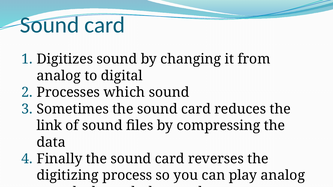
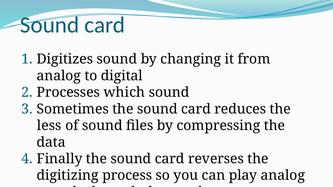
link: link -> less
